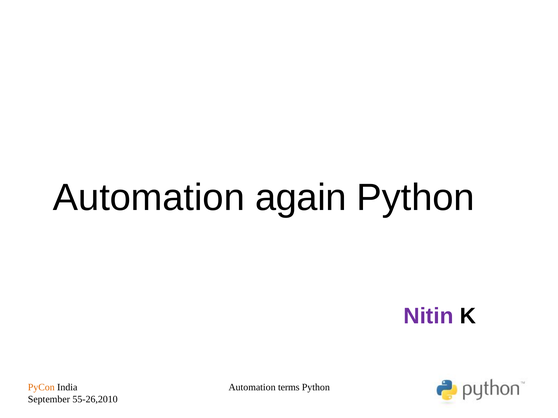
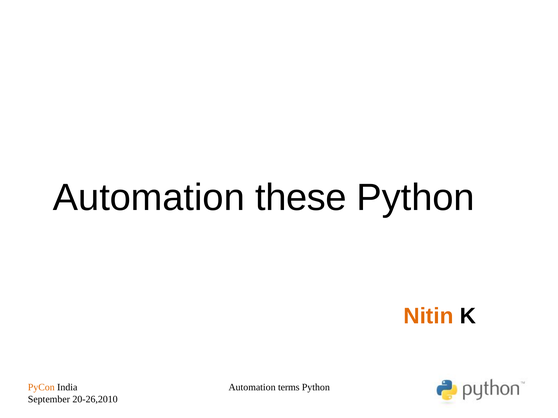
again: again -> these
Nitin colour: purple -> orange
55-26,2010: 55-26,2010 -> 20-26,2010
